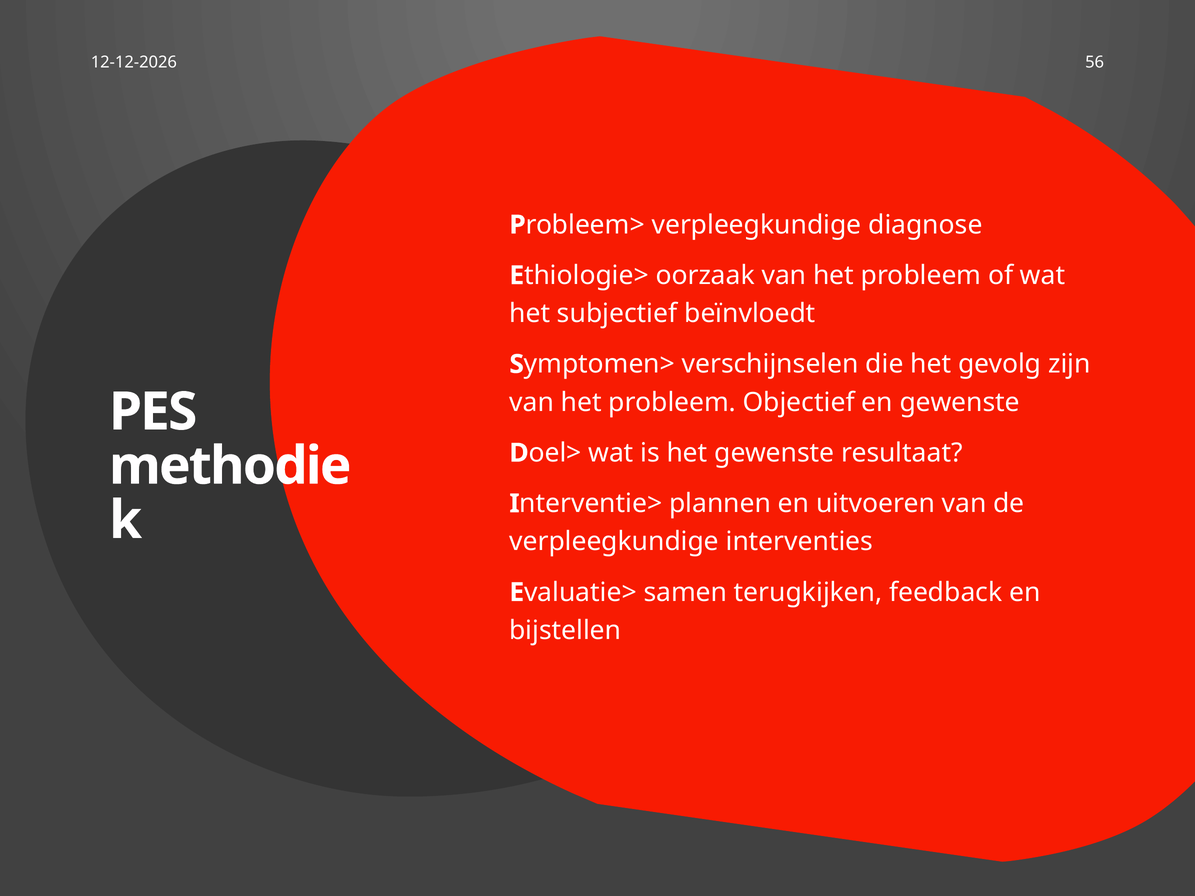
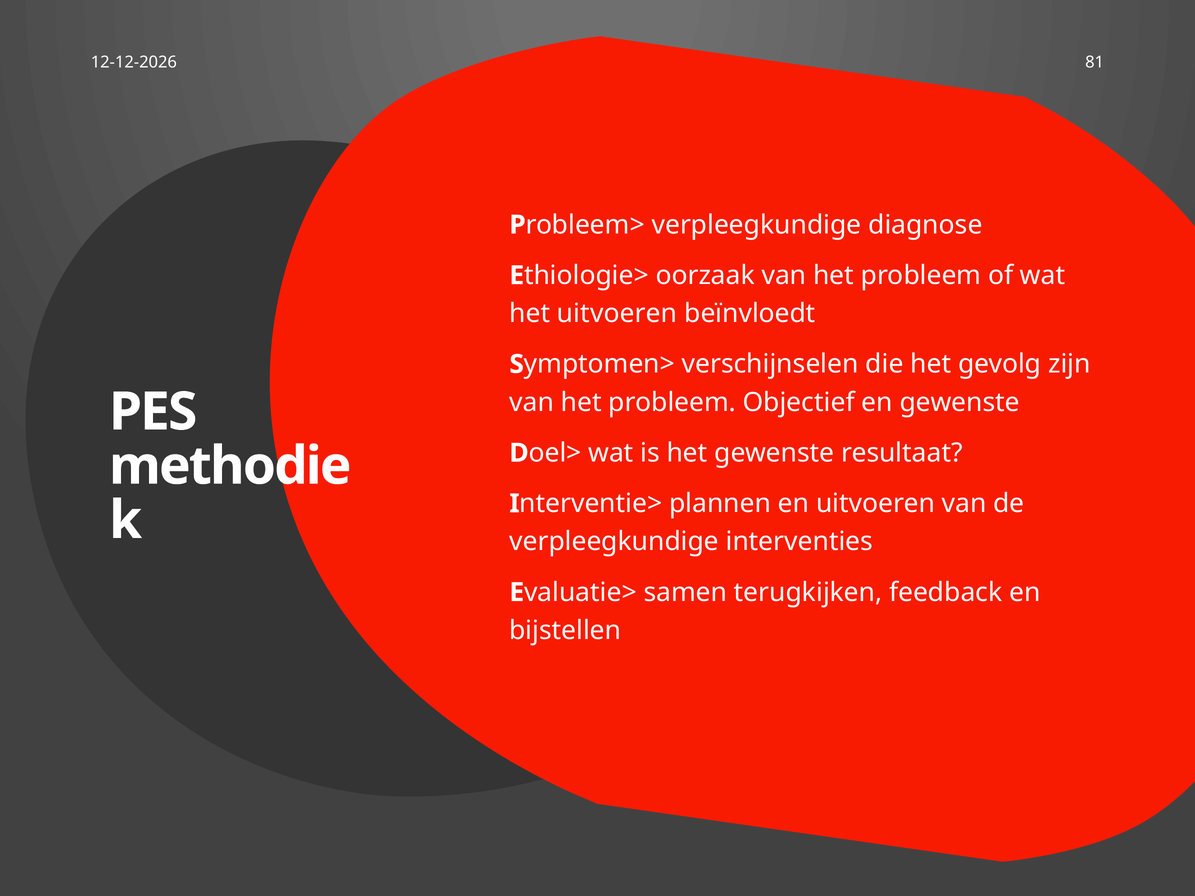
56: 56 -> 81
het subjectief: subjectief -> uitvoeren
